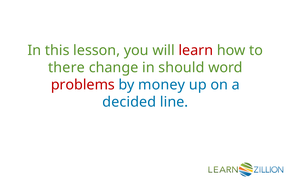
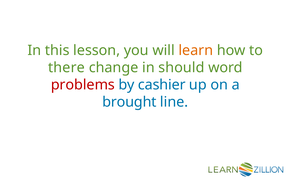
learn colour: red -> orange
money: money -> cashier
decided: decided -> brought
